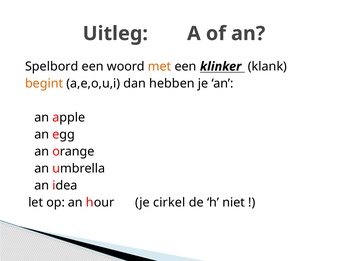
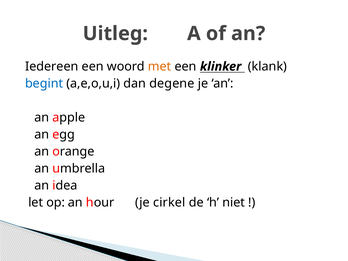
Spelbord: Spelbord -> Iedereen
begint colour: orange -> blue
hebben: hebben -> degene
